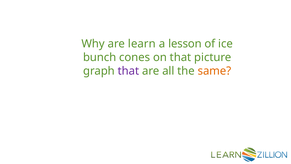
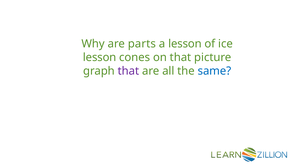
learn: learn -> parts
bunch at (100, 57): bunch -> lesson
same colour: orange -> blue
